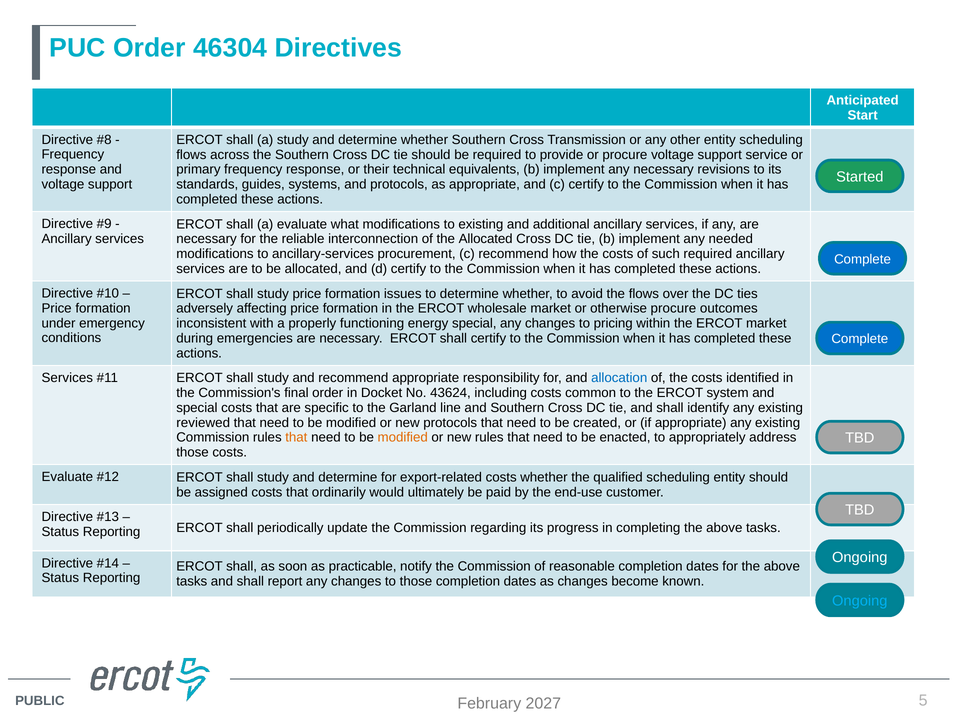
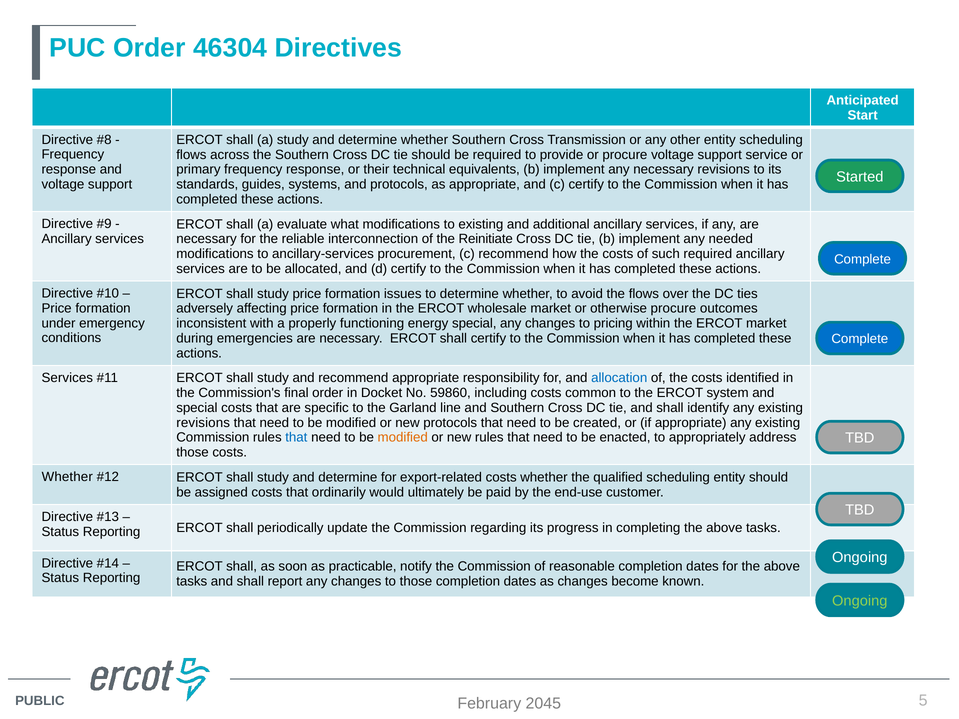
the Allocated: Allocated -> Reinitiate
43624: 43624 -> 59860
reviewed at (203, 423): reviewed -> revisions
that at (296, 438) colour: orange -> blue
Evaluate at (67, 477): Evaluate -> Whether
Ongoing at (860, 601) colour: light blue -> light green
2027: 2027 -> 2045
